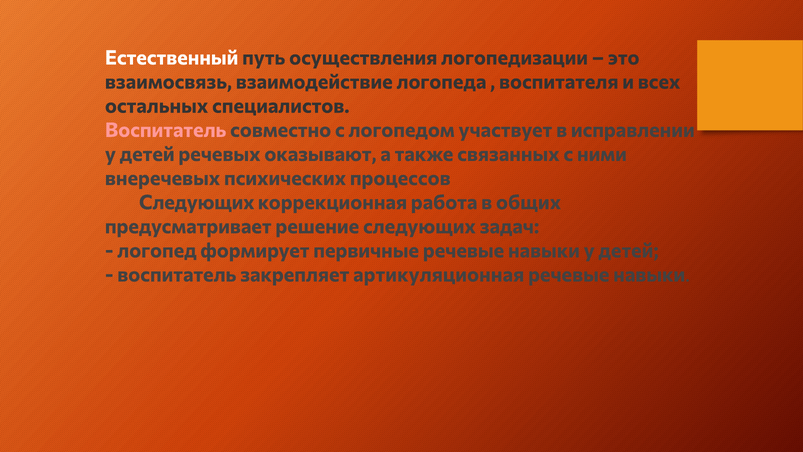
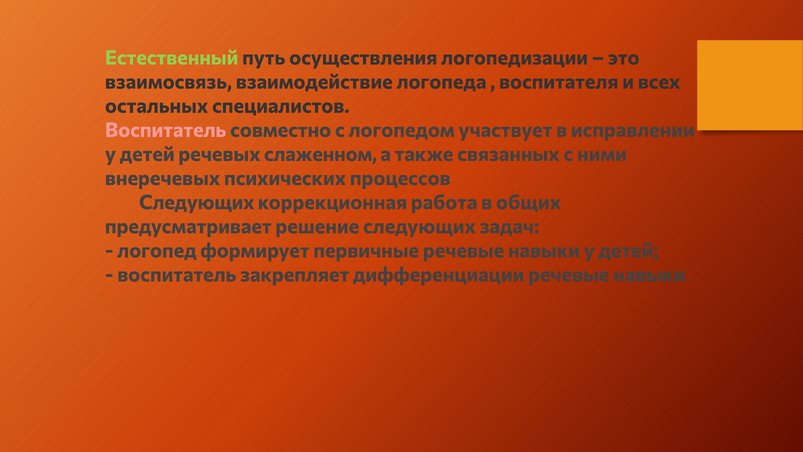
Естественный colour: white -> light green
оказывают: оказывают -> слаженном
артикуляционная: артикуляционная -> дифференциации
